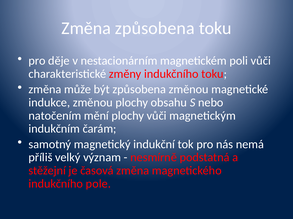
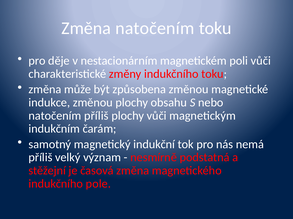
Změna způsobena: způsobena -> natočením
natočením mění: mění -> příliš
